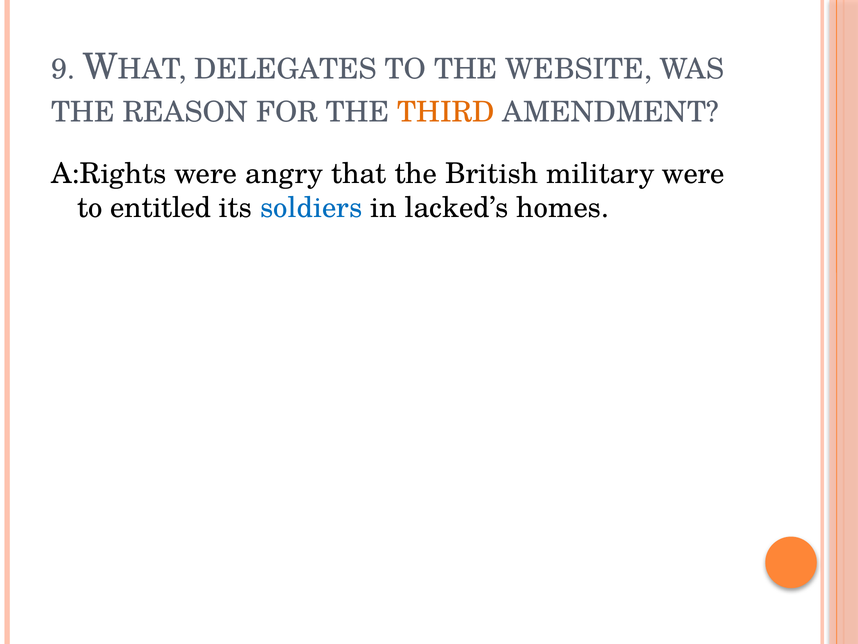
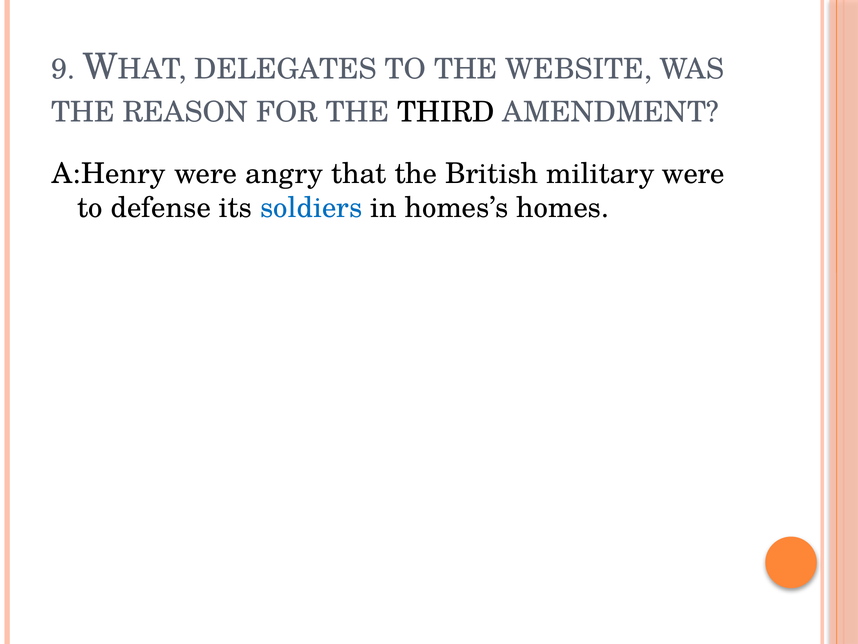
THIRD colour: orange -> black
A:Rights: A:Rights -> A:Henry
entitled: entitled -> defense
lacked’s: lacked’s -> homes’s
